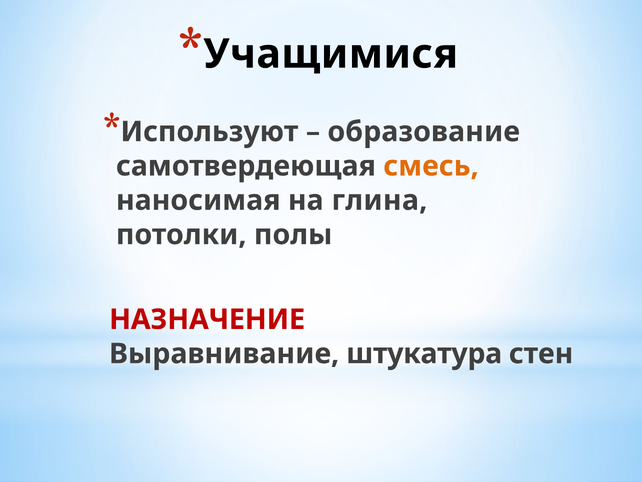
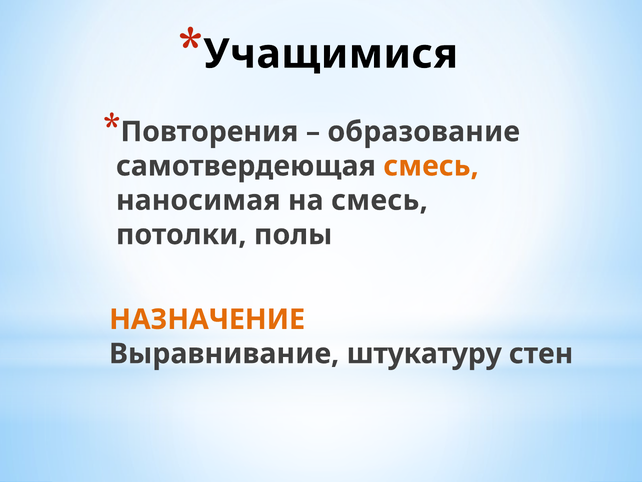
Используют: Используют -> Повторения
на глина: глина -> смесь
НАЗНАЧЕНИЕ colour: red -> orange
штукатура: штукатура -> штукатуру
